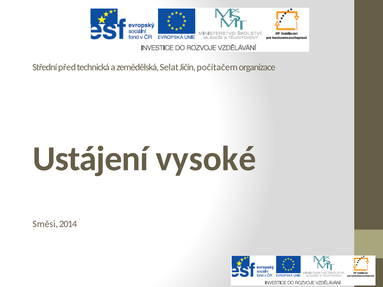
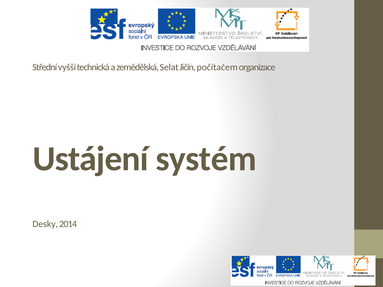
před: před -> vyšší
vysoké: vysoké -> systém
Směsi: Směsi -> Desky
